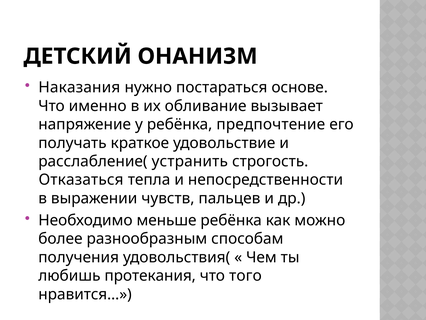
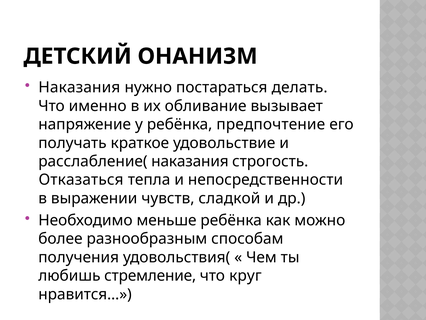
основе: основе -> делать
расслабление( устранить: устранить -> наказания
пальцев: пальцев -> сладкой
протекания: протекания -> стремление
того: того -> круг
